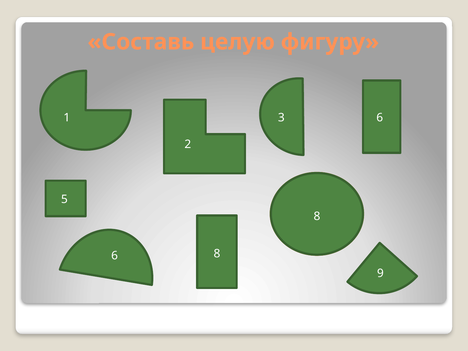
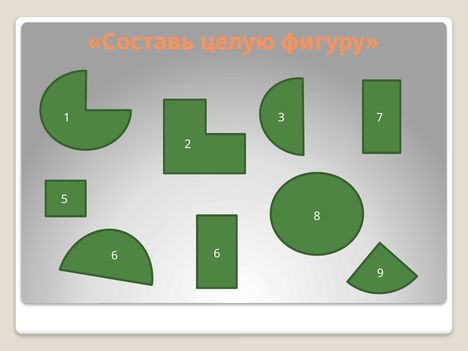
3 6: 6 -> 7
6 8: 8 -> 6
